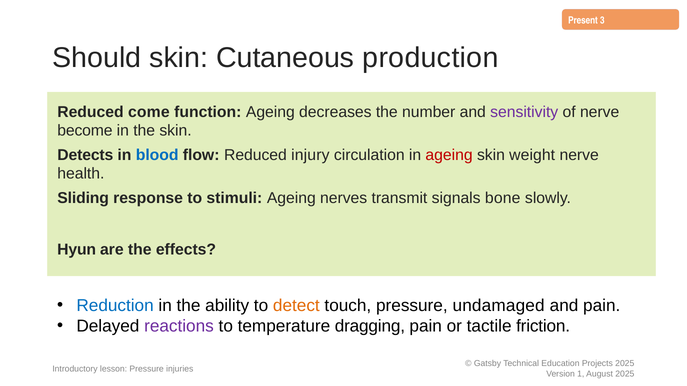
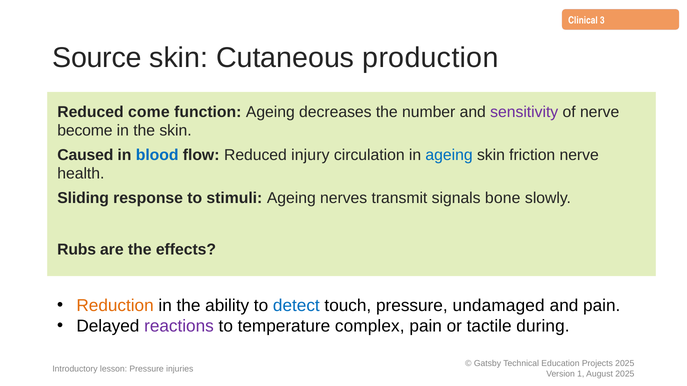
Present: Present -> Clinical
Should: Should -> Source
Detects: Detects -> Caused
ageing at (449, 155) colour: red -> blue
weight: weight -> friction
Hyun: Hyun -> Rubs
Reduction colour: blue -> orange
detect colour: orange -> blue
dragging: dragging -> complex
friction: friction -> during
